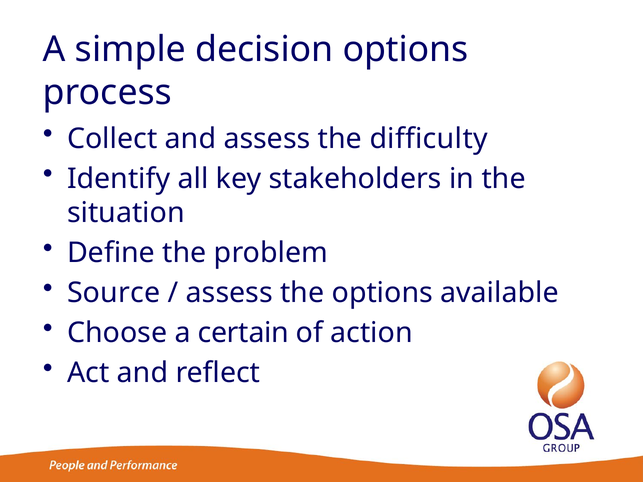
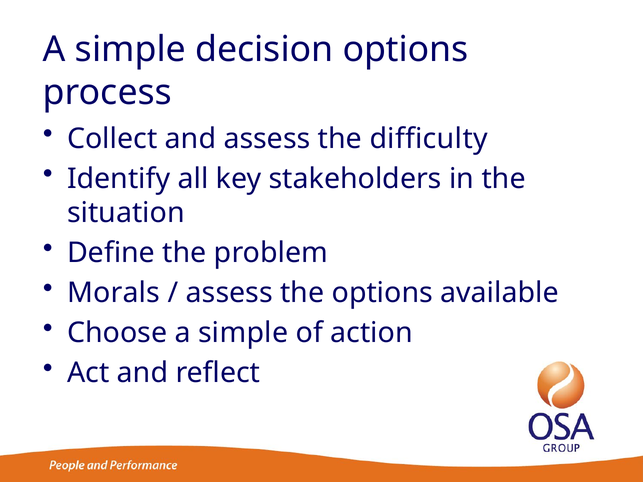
Source: Source -> Morals
Choose a certain: certain -> simple
